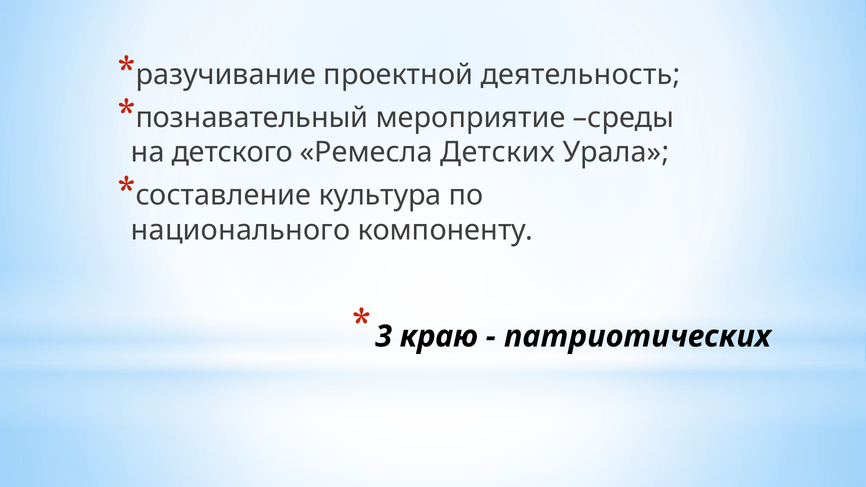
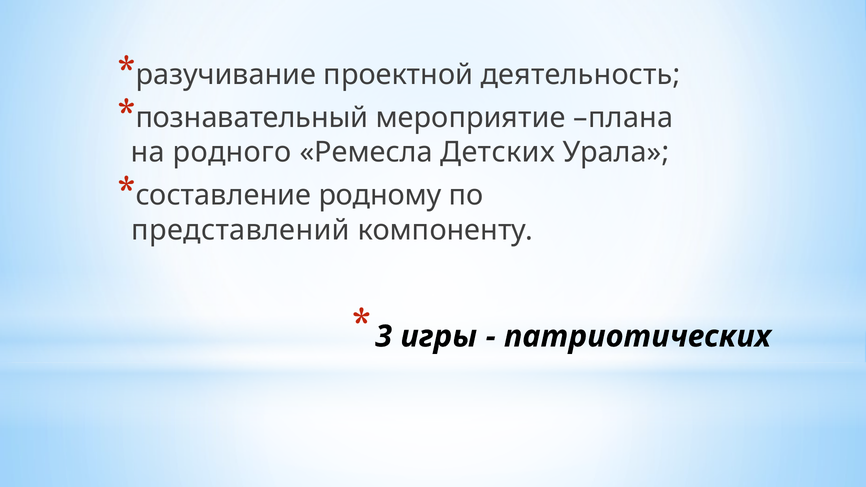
среды: среды -> плана
детского: детского -> родного
культура: культура -> родному
национального: национального -> представлений
краю: краю -> игры
